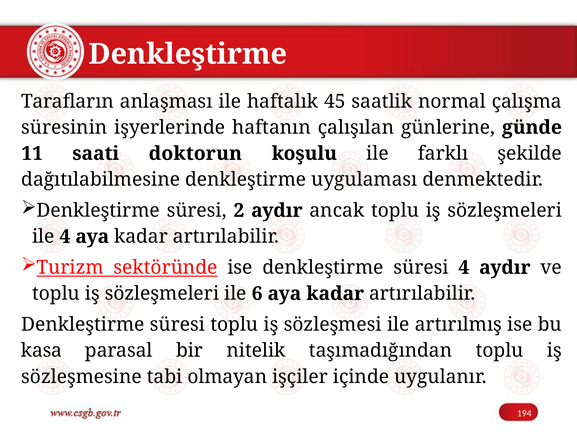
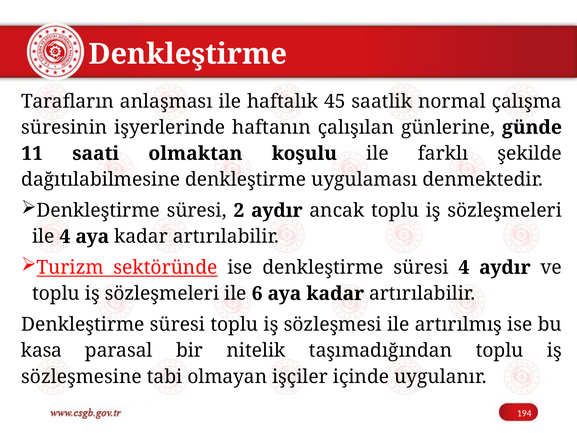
doktorun: doktorun -> olmaktan
